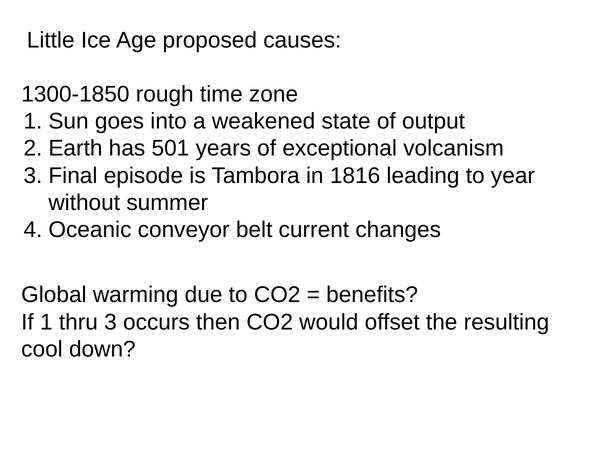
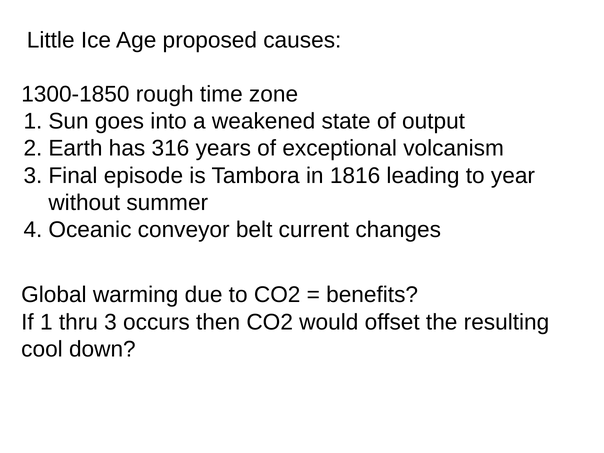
501: 501 -> 316
